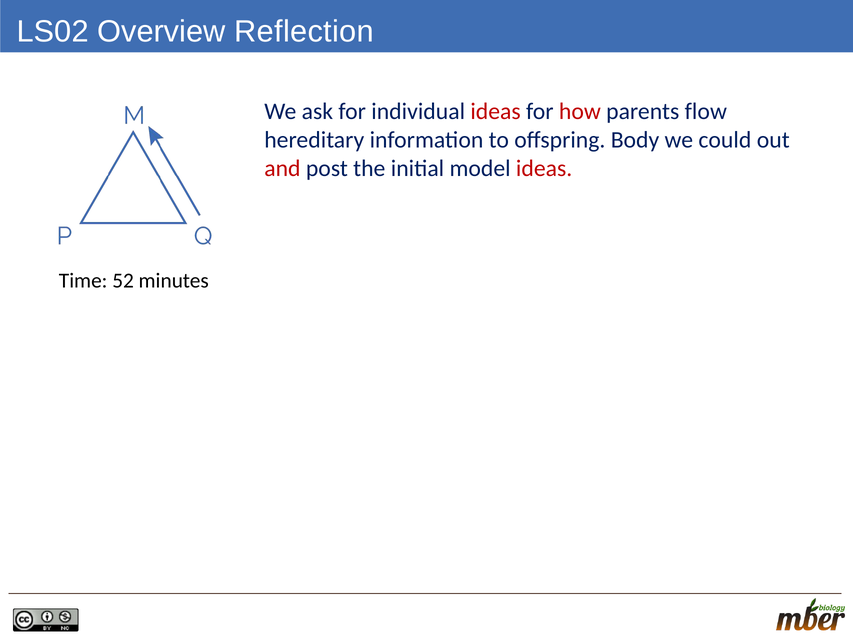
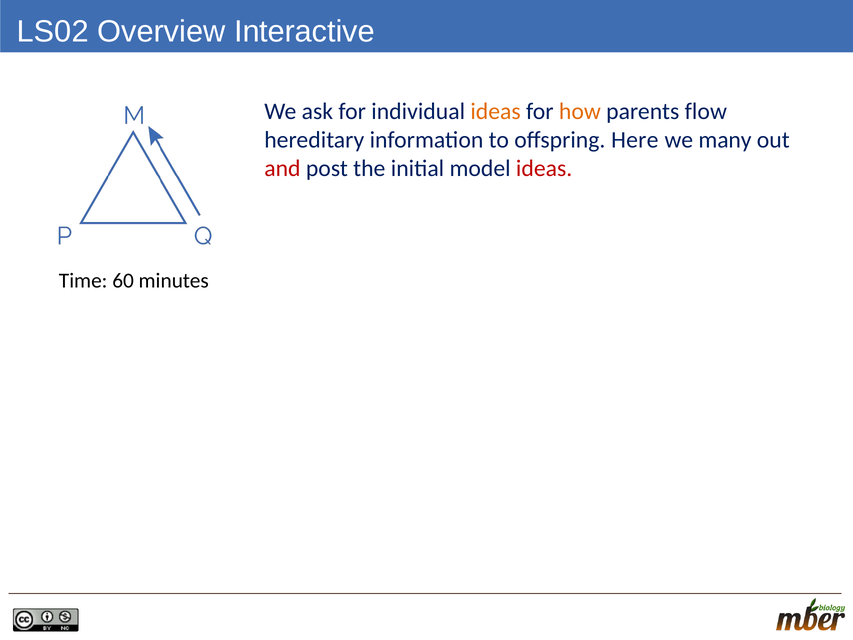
Reflection: Reflection -> Interactive
ideas at (496, 111) colour: red -> orange
how colour: red -> orange
Body: Body -> Here
could: could -> many
52: 52 -> 60
